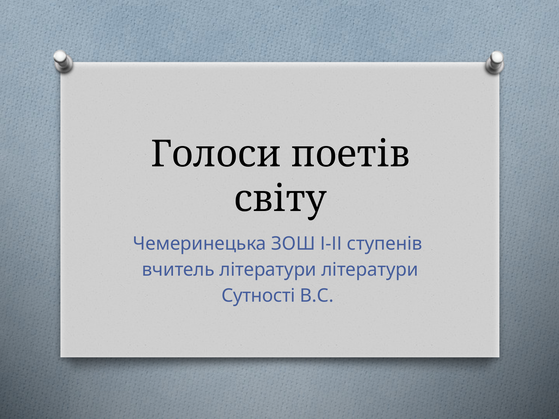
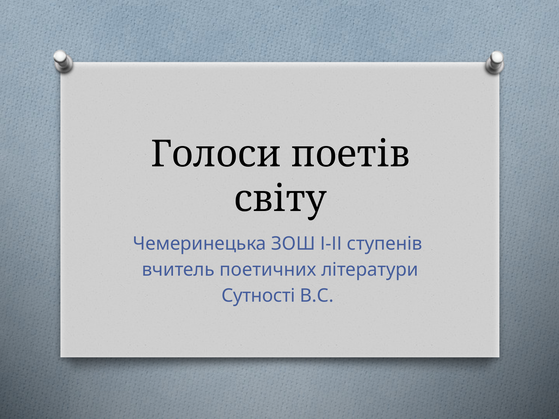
вчитель літератури: літератури -> поетичних
